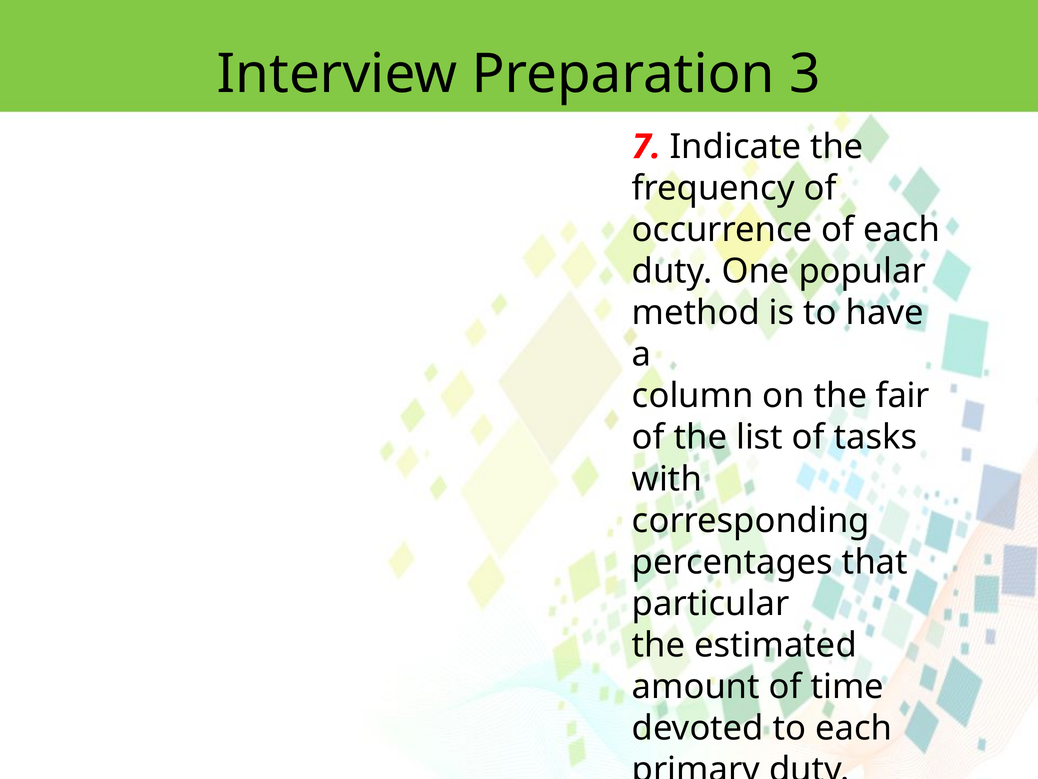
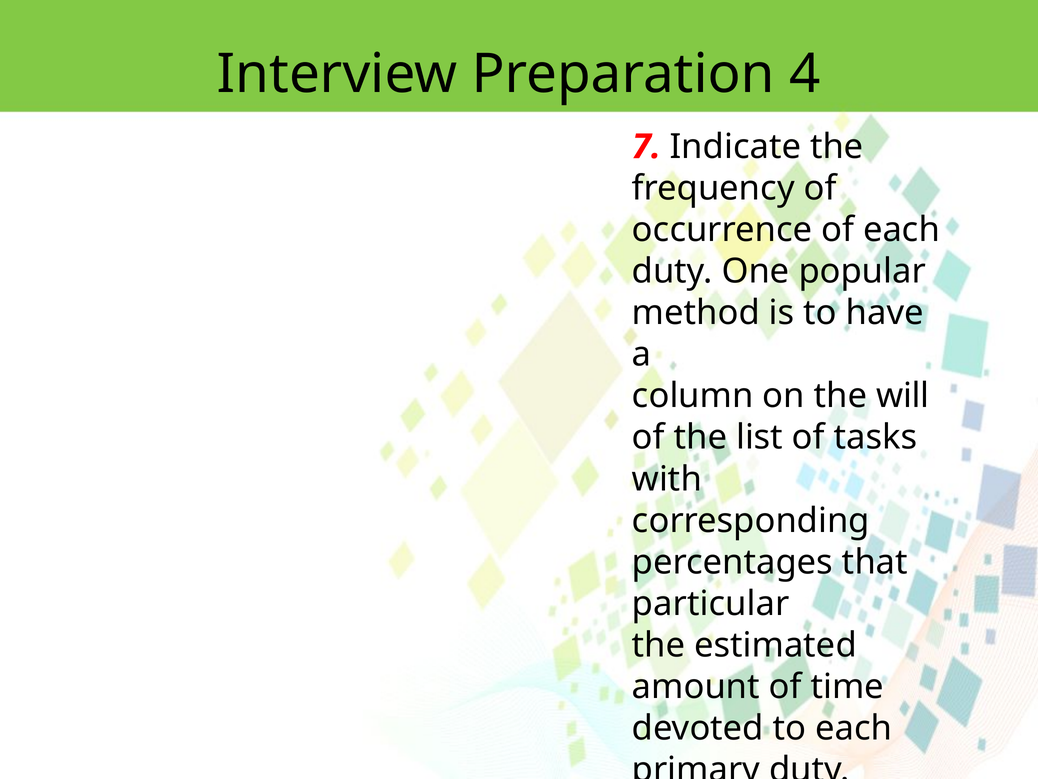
3: 3 -> 4
fair: fair -> will
